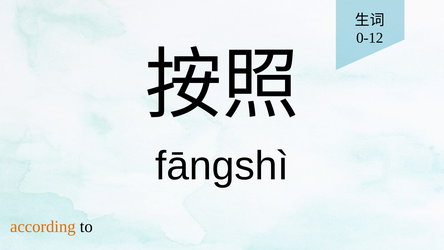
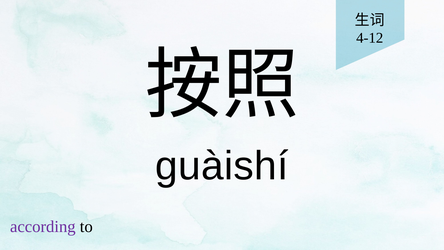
0-12: 0-12 -> 4-12
fāngshì: fāngshì -> guàishí
according colour: orange -> purple
